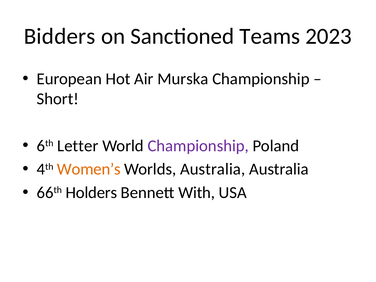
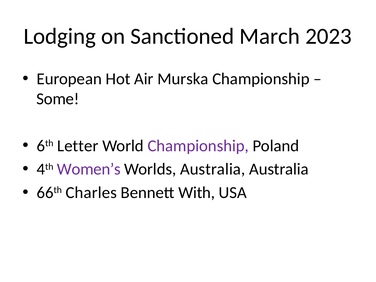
Bidders: Bidders -> Lodging
Teams: Teams -> March
Short: Short -> Some
Women’s colour: orange -> purple
Holders: Holders -> Charles
